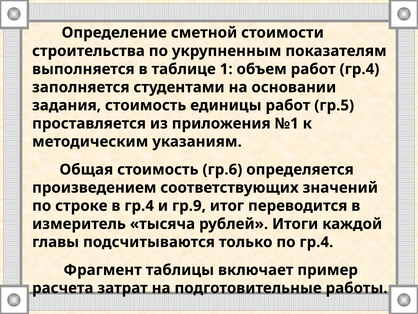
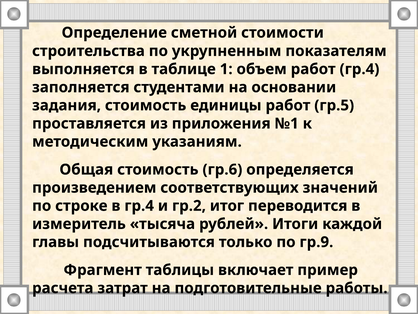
гр.9: гр.9 -> гр.2
по гр.4: гр.4 -> гр.9
